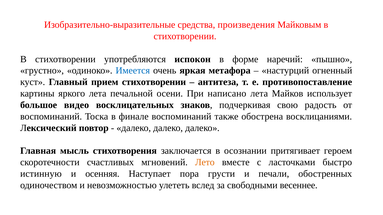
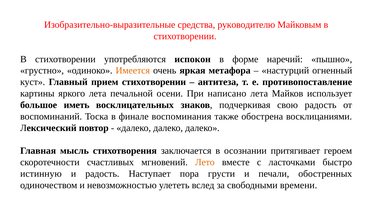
произведения: произведения -> руководителю
Имеется colour: blue -> orange
видео: видео -> иметь
финале воспоминаний: воспоминаний -> воспоминания
и осенняя: осенняя -> радость
весеннее: весеннее -> времени
